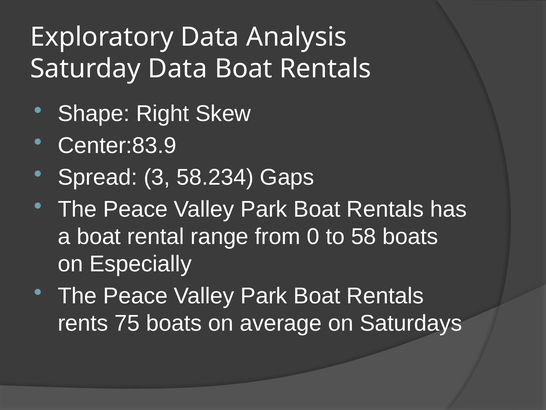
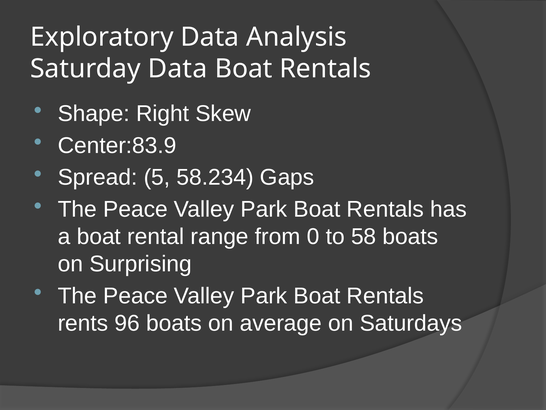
3: 3 -> 5
Especially: Especially -> Surprising
75: 75 -> 96
